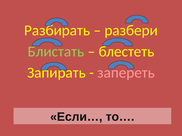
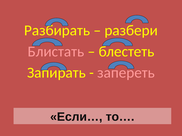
Блистать colour: light green -> pink
